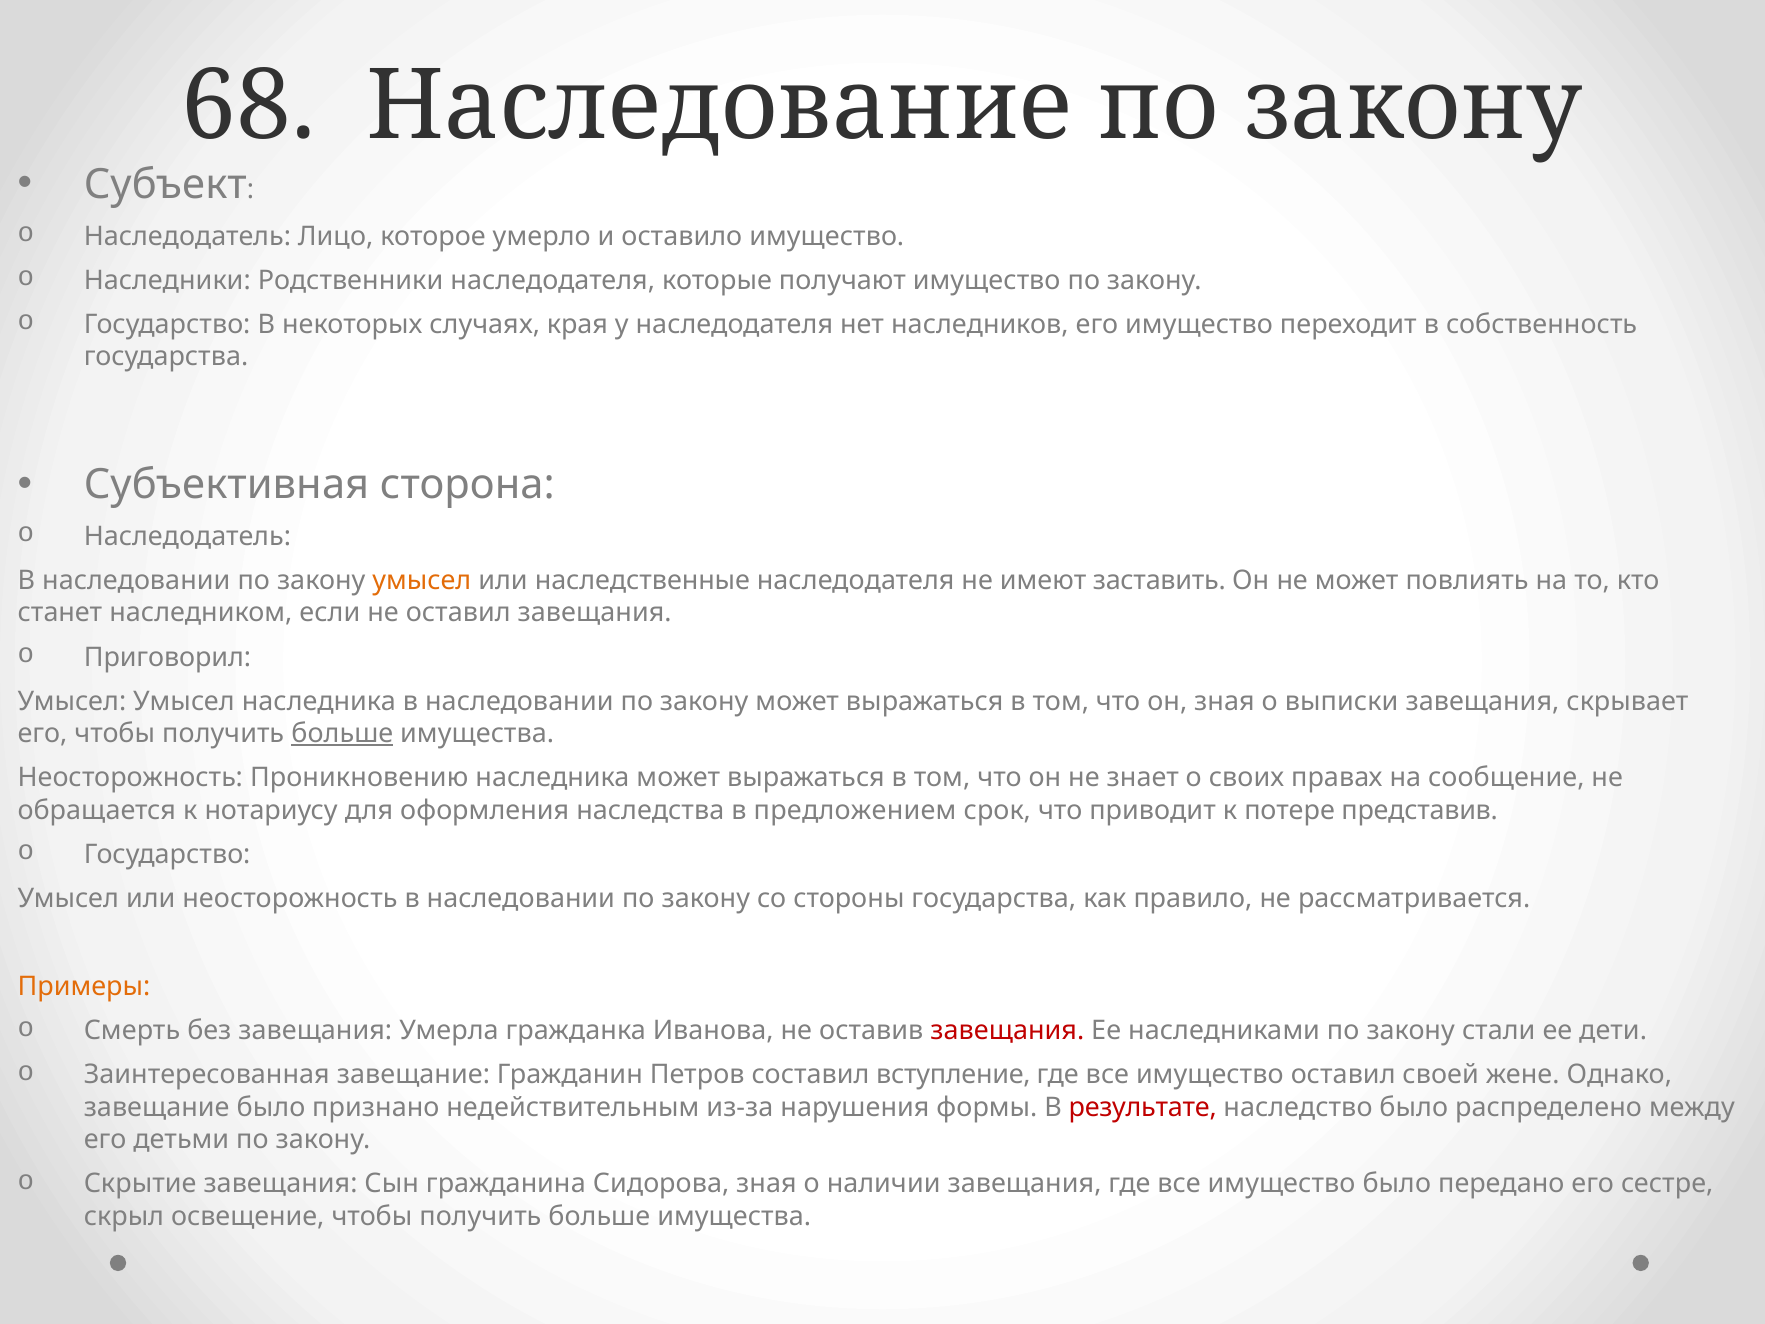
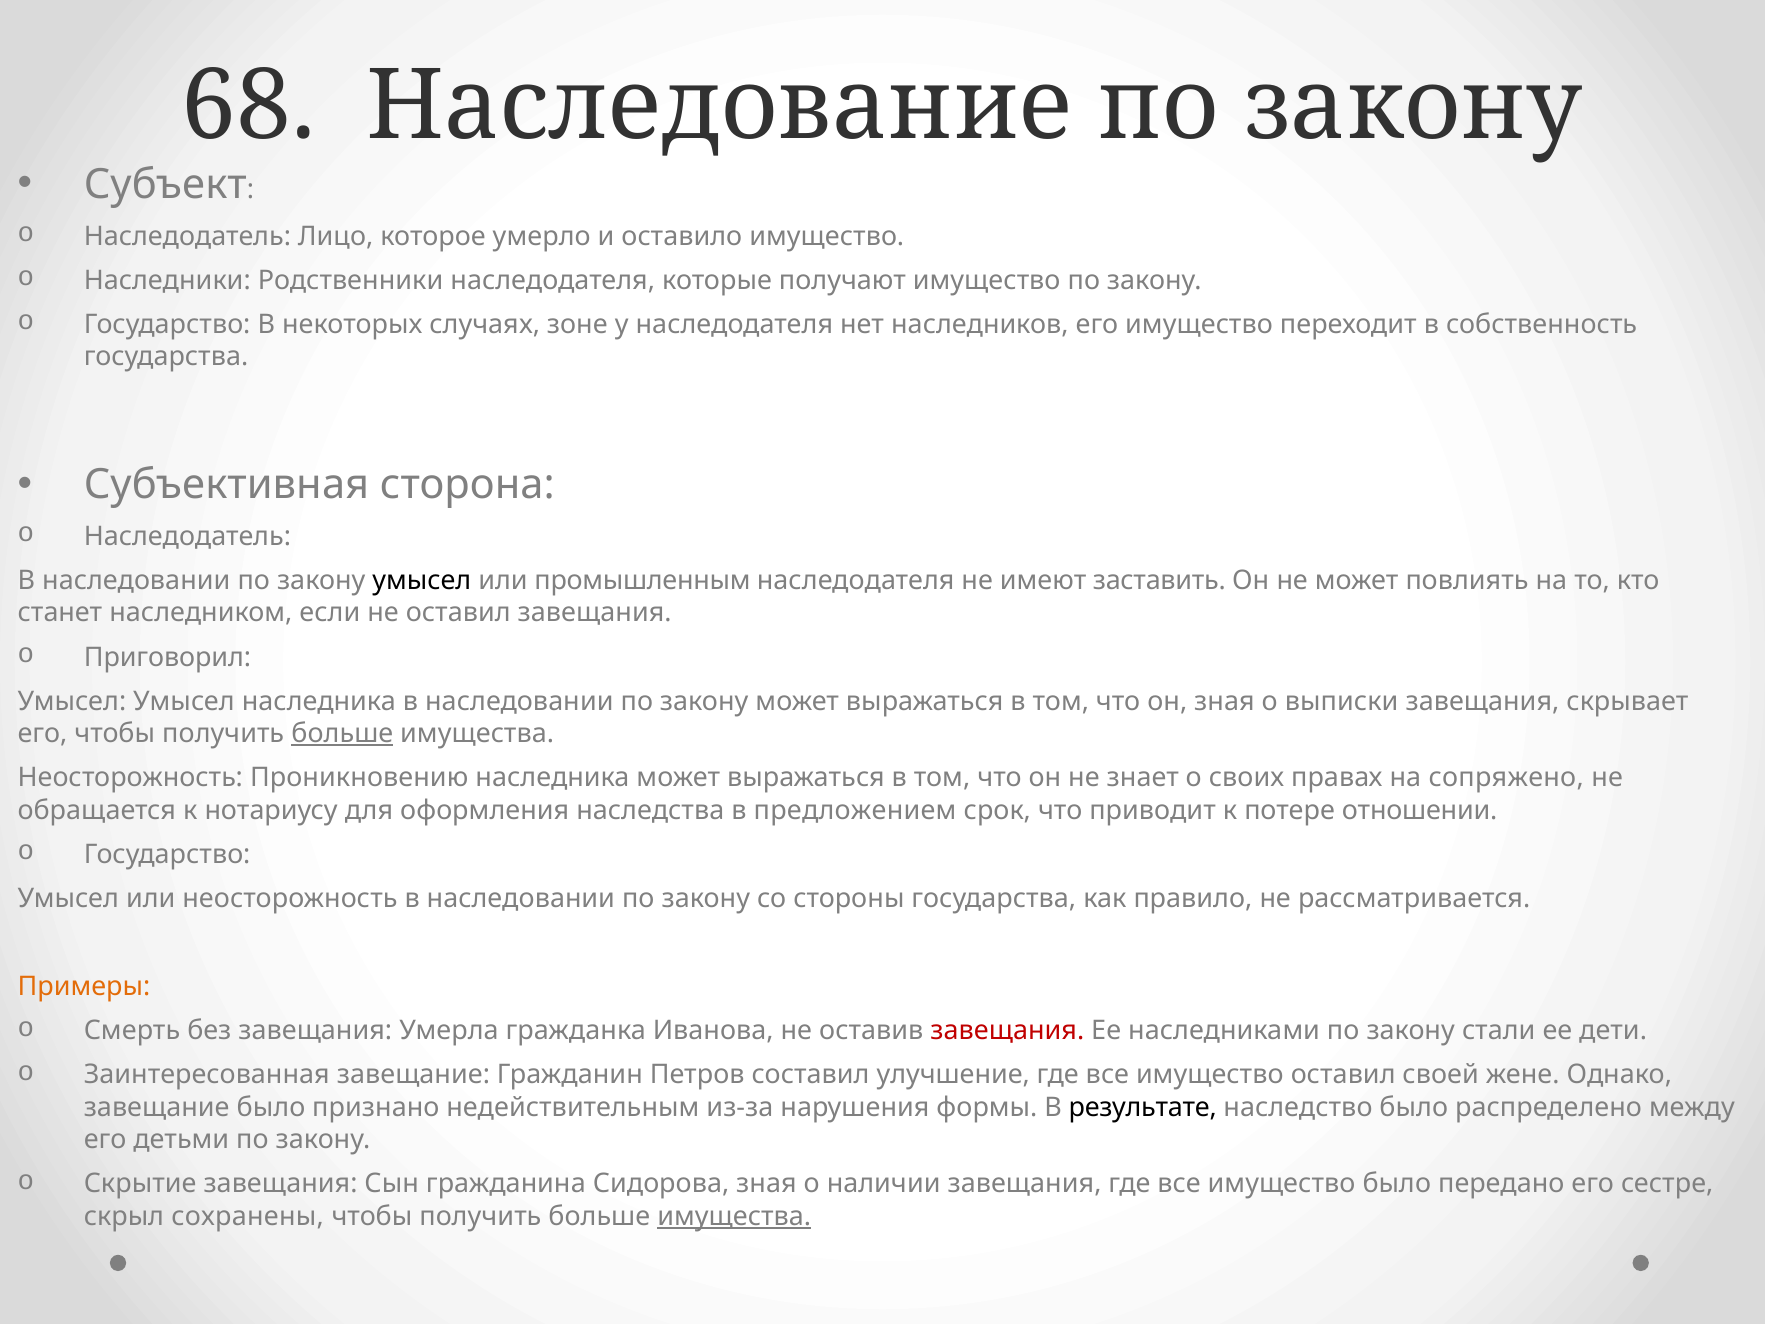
края: края -> зоне
умысел at (422, 581) colour: orange -> black
наследственные: наследственные -> промышленным
сообщение: сообщение -> сопряжено
представив: представив -> отношении
вступление: вступление -> улучшение
результате colour: red -> black
освещение: освещение -> сохранены
имущества at (734, 1216) underline: none -> present
